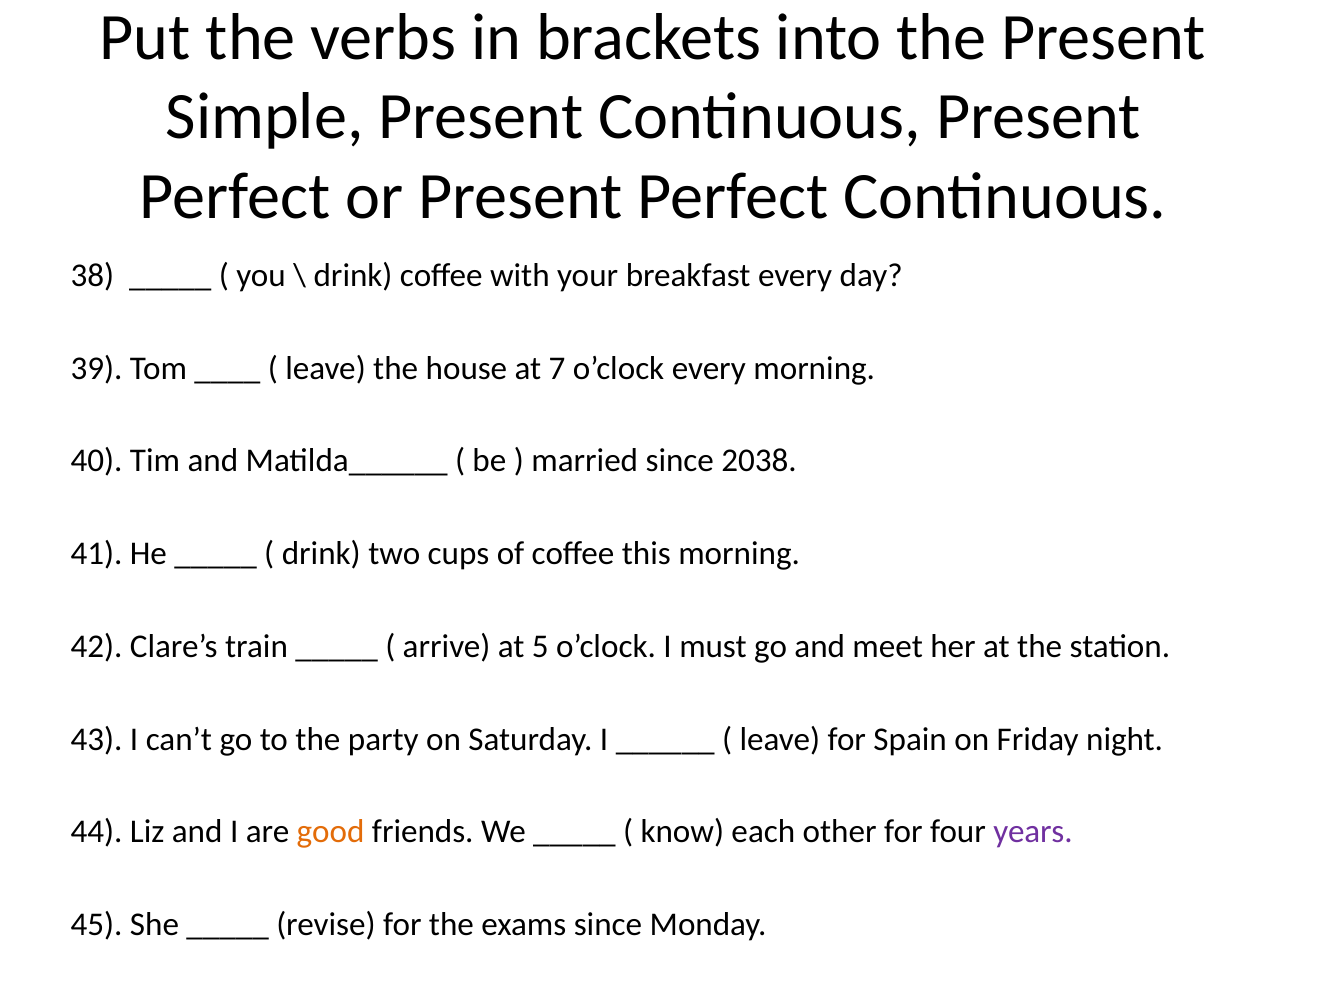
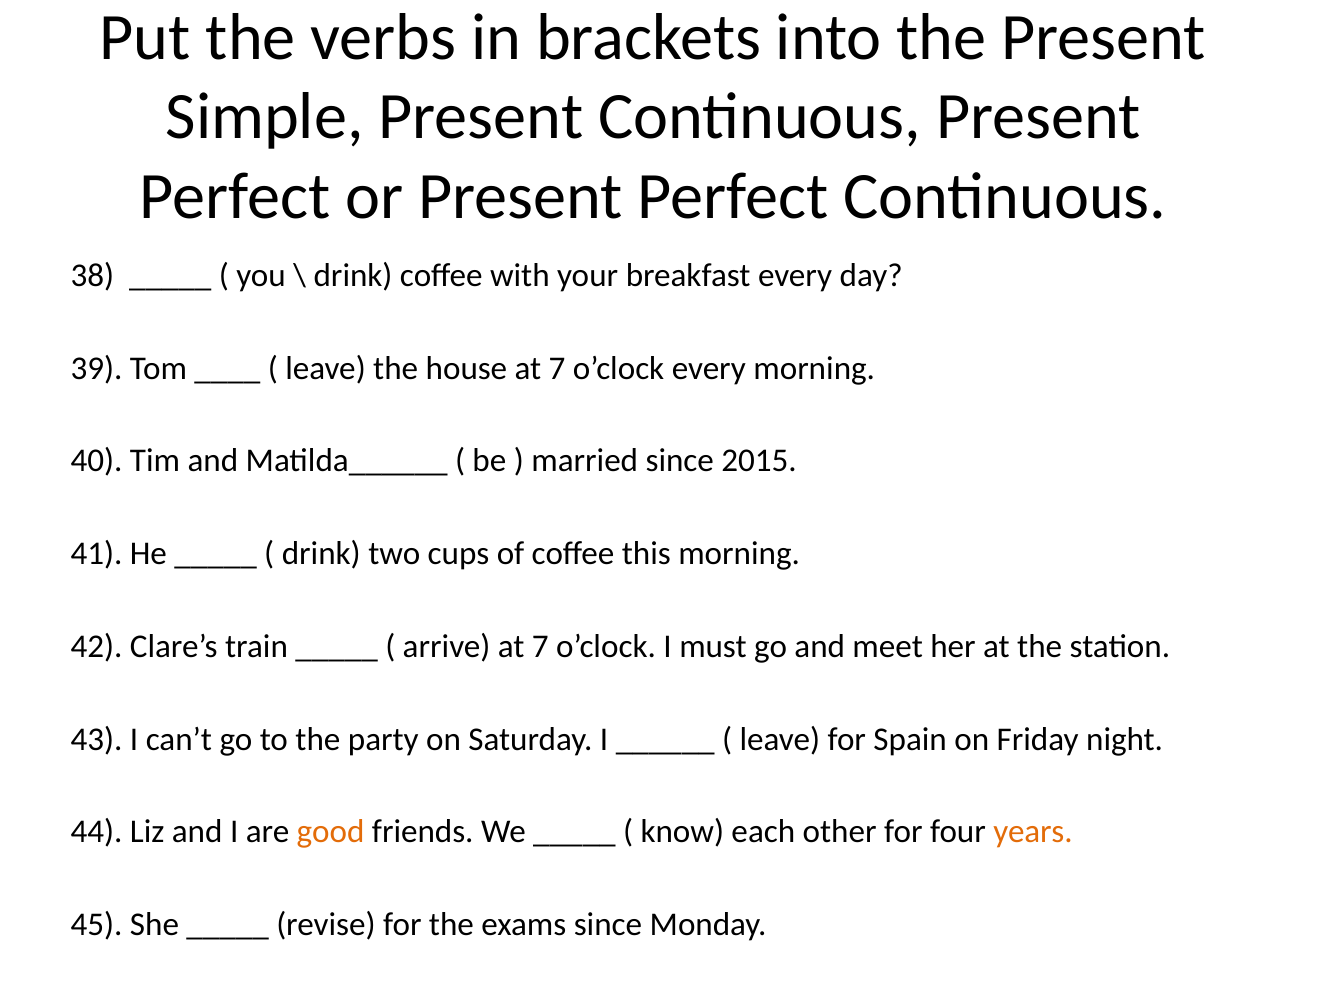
2038: 2038 -> 2015
arrive at 5: 5 -> 7
years colour: purple -> orange
